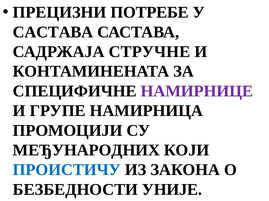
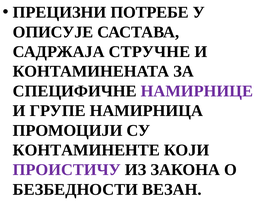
САСТАВА at (53, 32): САСТАВА -> ОПИСУЈЕ
МЕЂУНАРОДНИХ: МЕЂУНАРОДНИХ -> КОНТАМИНЕНТЕ
ПРОИСТИЧУ colour: blue -> purple
УНИЈЕ: УНИЈЕ -> ВЕЗАН
